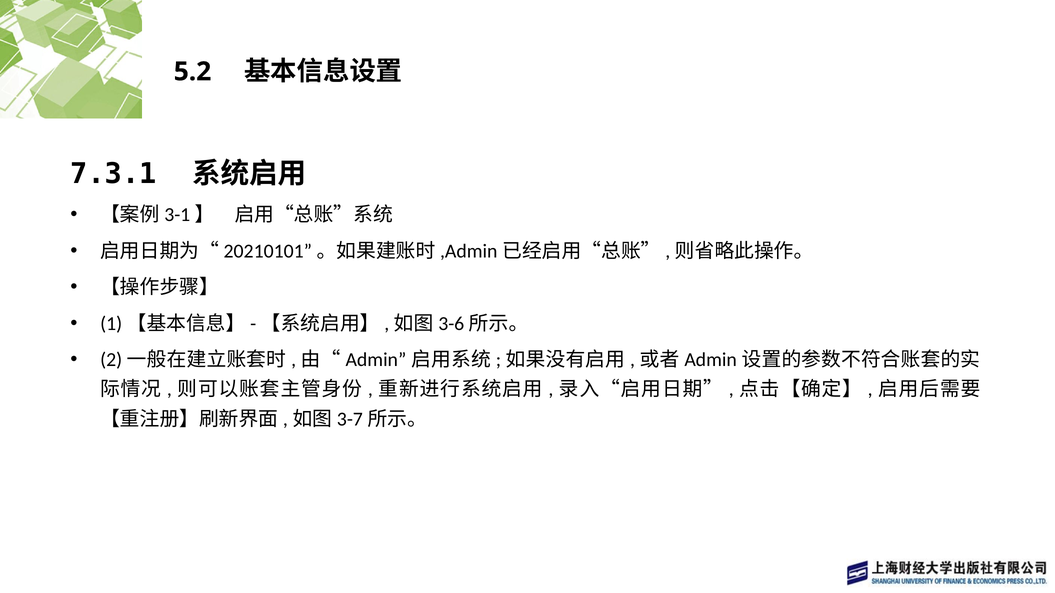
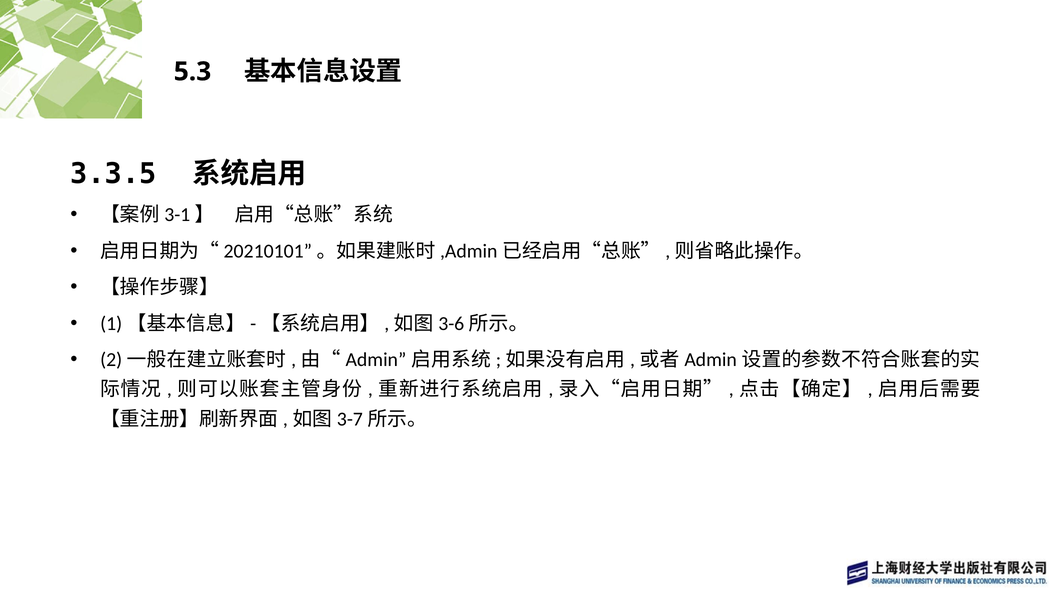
5.2: 5.2 -> 5.3
7.3.1: 7.3.1 -> 3.3.5
